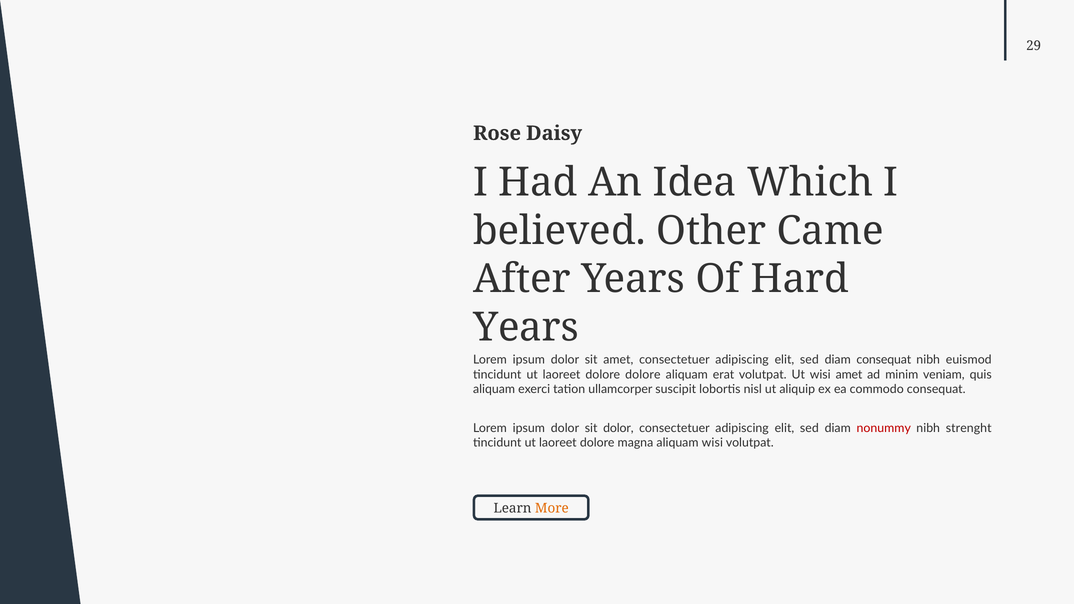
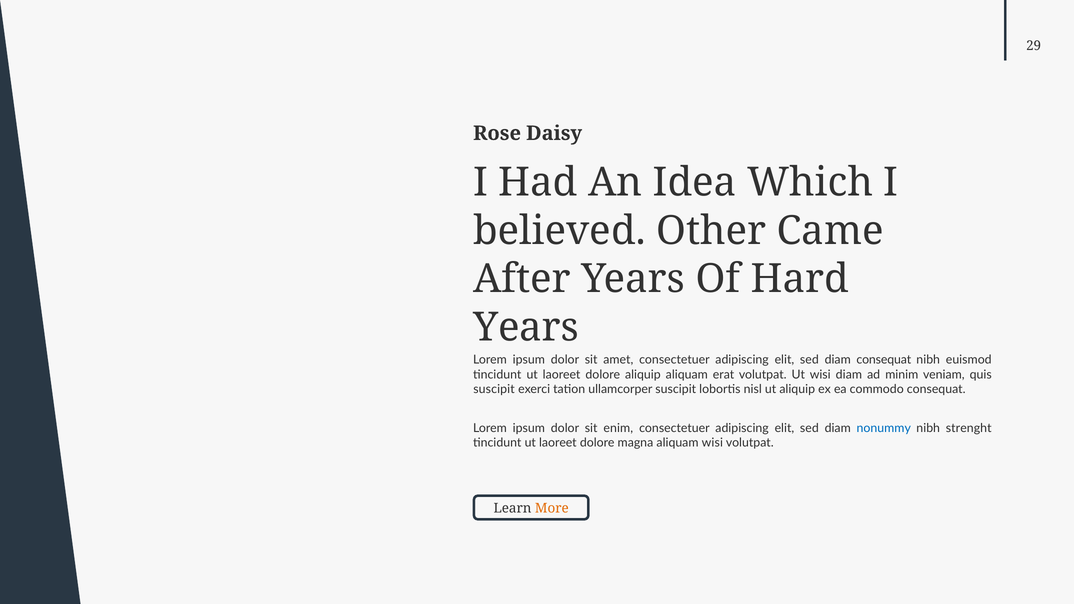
dolore dolore: dolore -> aliquip
wisi amet: amet -> diam
aliquam at (494, 389): aliquam -> suscipit
sit dolor: dolor -> enim
nonummy colour: red -> blue
